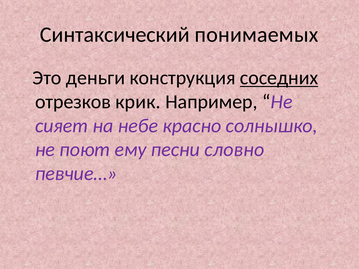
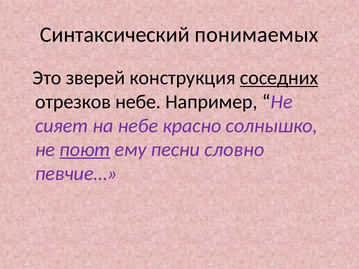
деньги: деньги -> зверей
отрезков крик: крик -> небе
поют underline: none -> present
